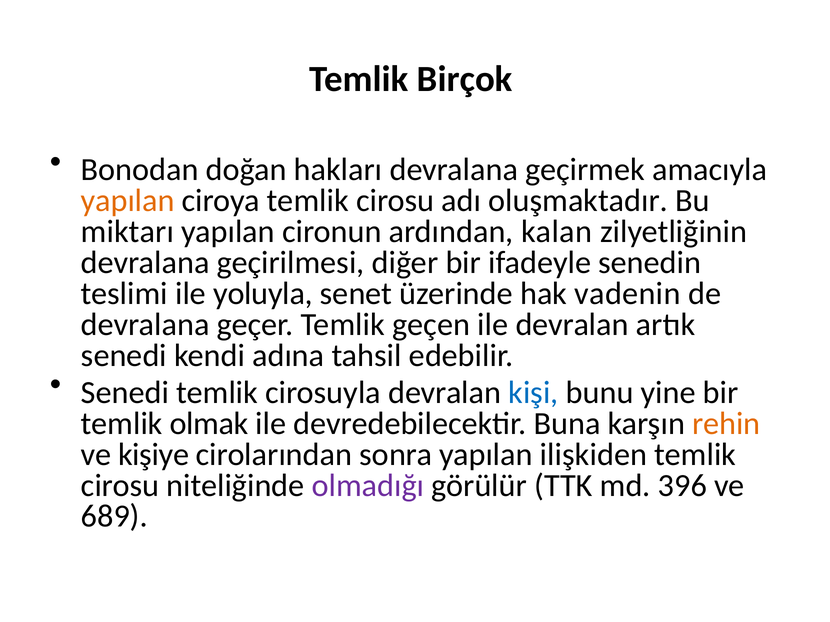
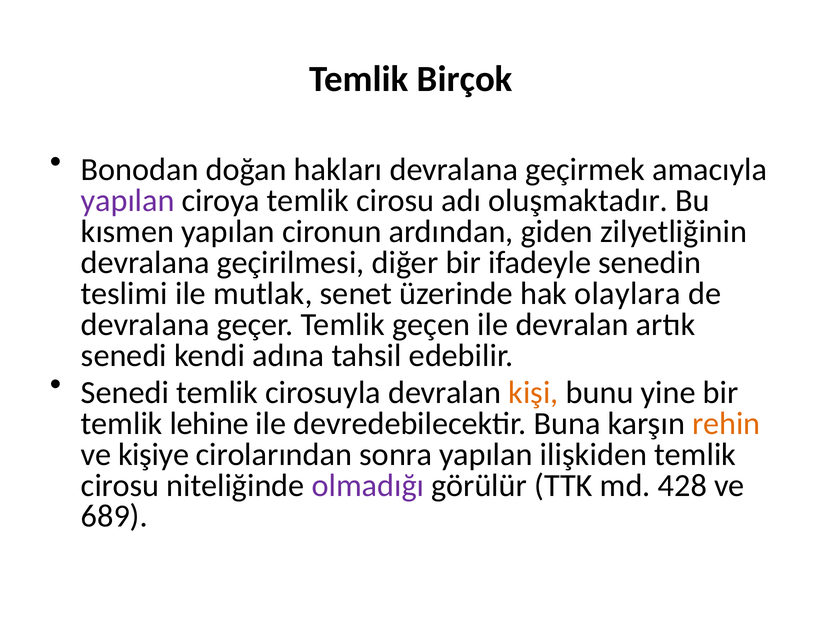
yapılan at (128, 201) colour: orange -> purple
miktarı: miktarı -> kısmen
kalan: kalan -> giden
yoluyla: yoluyla -> mutlak
vadenin: vadenin -> olaylara
kişi colour: blue -> orange
olmak: olmak -> lehine
396: 396 -> 428
